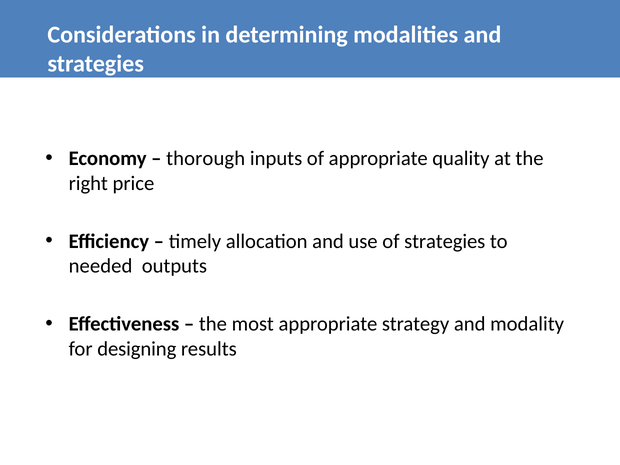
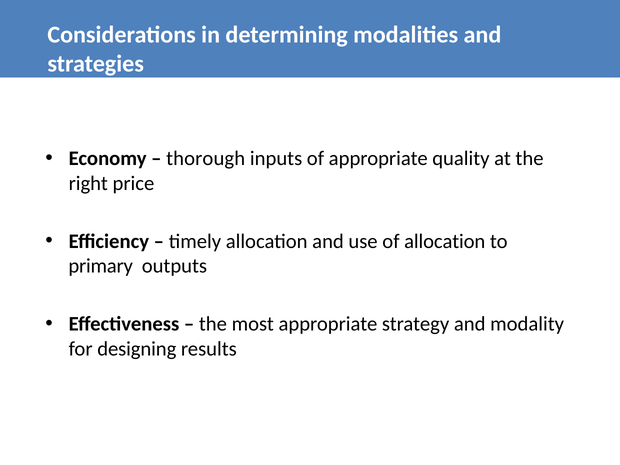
of strategies: strategies -> allocation
needed: needed -> primary
